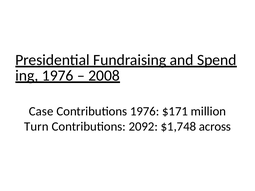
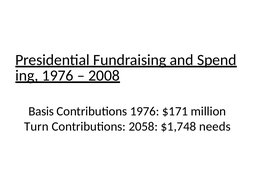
Case: Case -> Basis
2092: 2092 -> 2058
across: across -> needs
